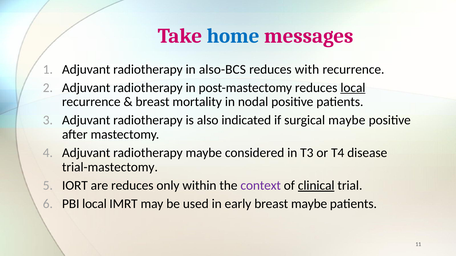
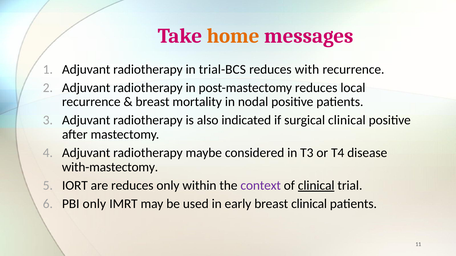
home colour: blue -> orange
also-BCS: also-BCS -> trial-BCS
local at (353, 88) underline: present -> none
surgical maybe: maybe -> clinical
trial-mastectomy: trial-mastectomy -> with-mastectomy
PBI local: local -> only
breast maybe: maybe -> clinical
